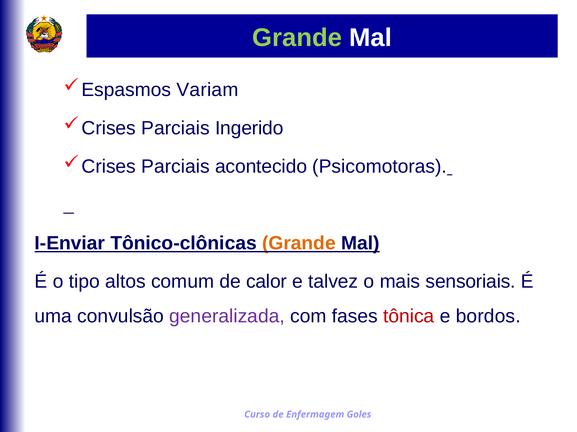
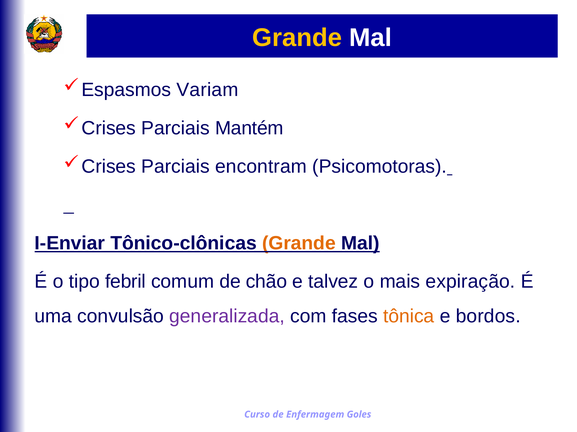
Grande at (297, 38) colour: light green -> yellow
Ingerido: Ingerido -> Mantém
acontecido: acontecido -> encontram
altos: altos -> febril
calor: calor -> chão
sensoriais: sensoriais -> expiração
tônica colour: red -> orange
